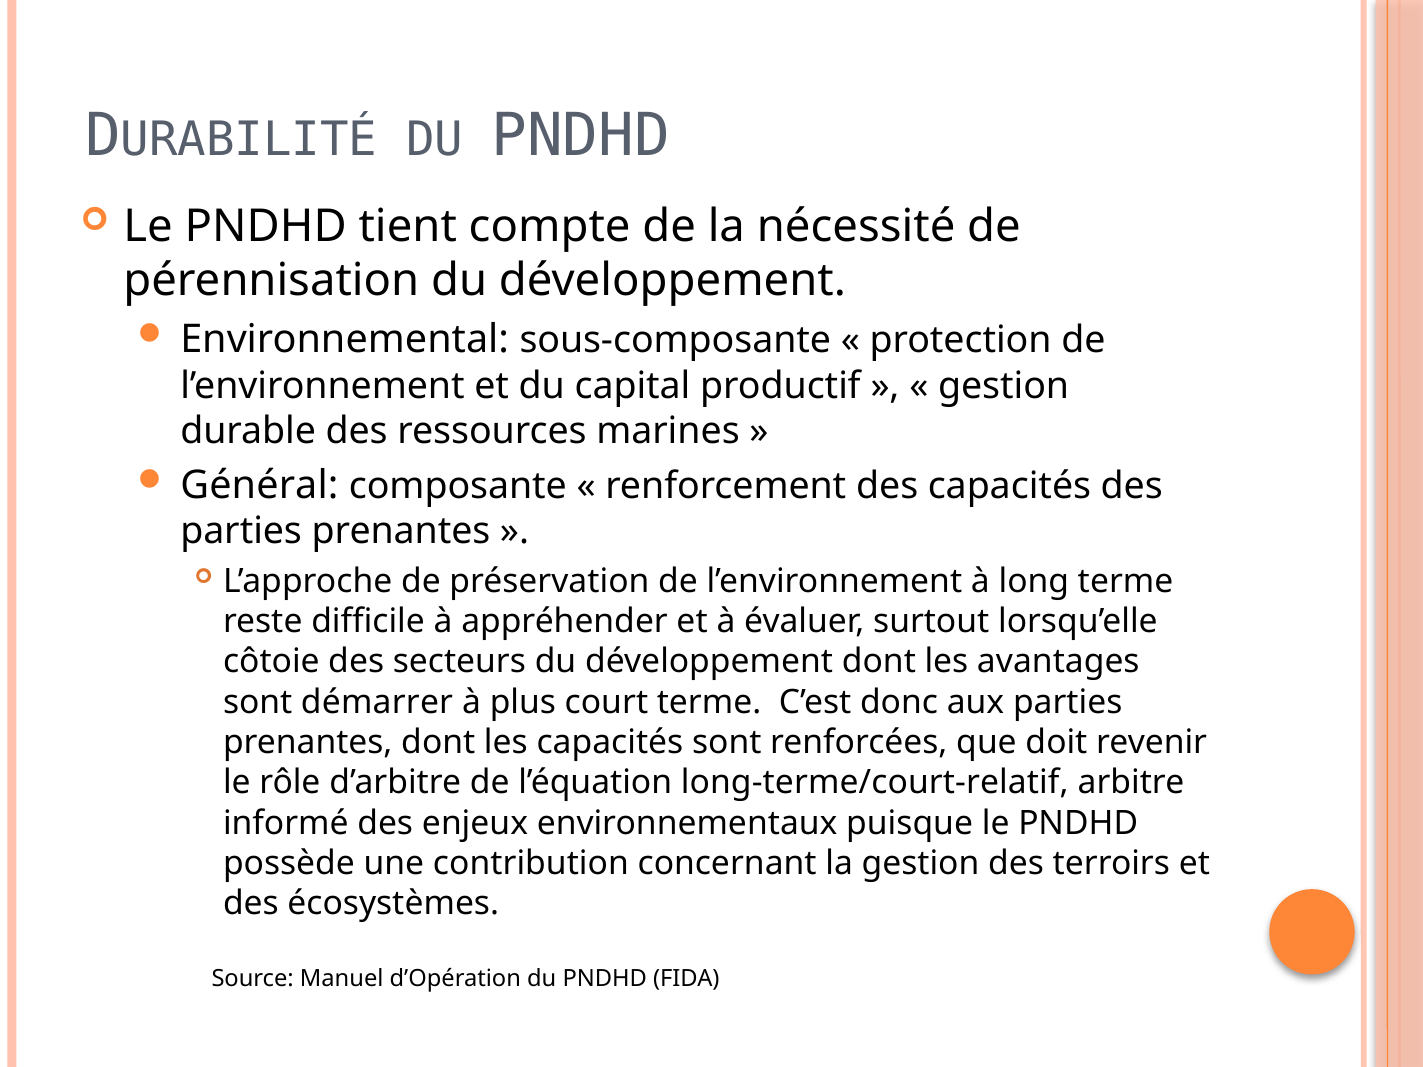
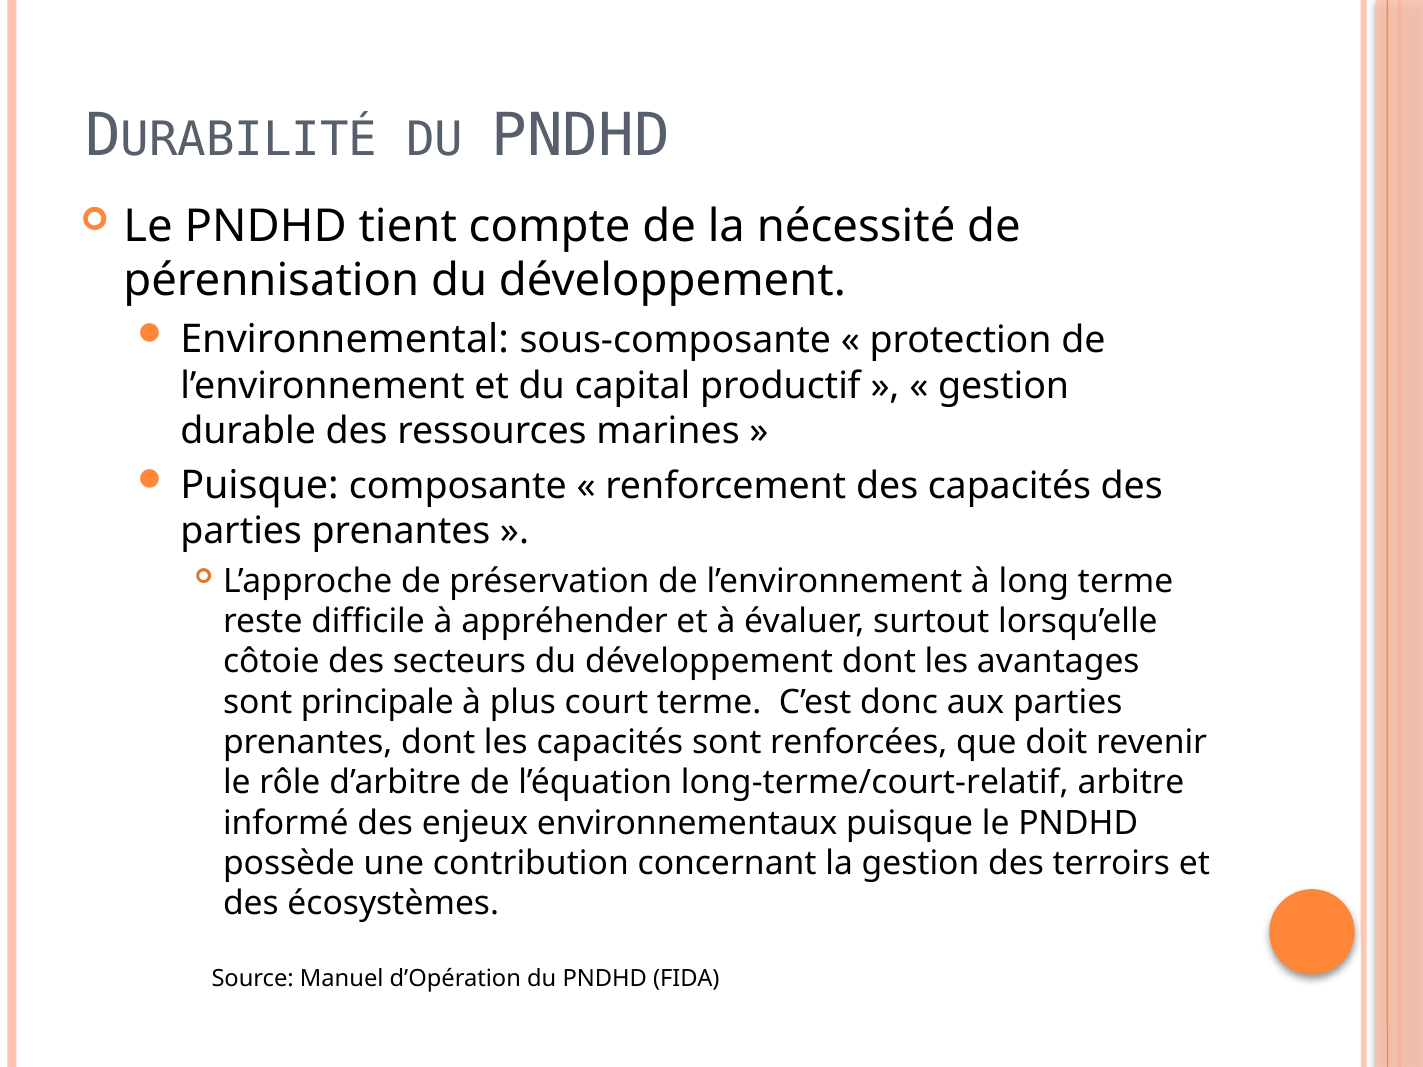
Général at (259, 486): Général -> Puisque
démarrer: démarrer -> principale
